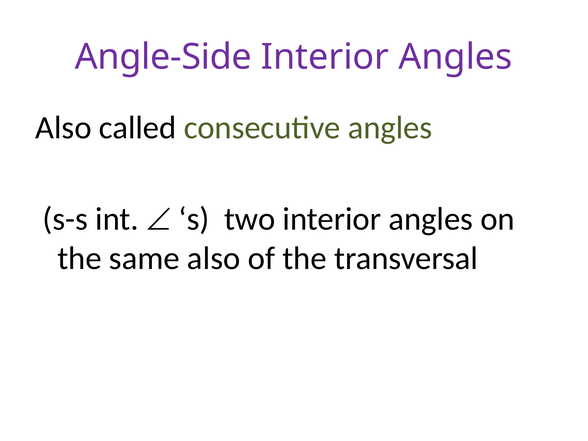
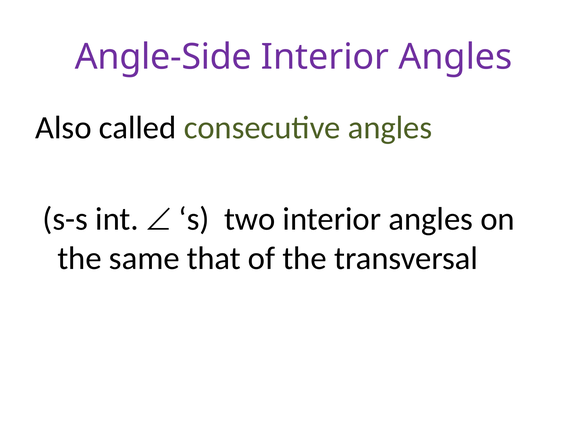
same also: also -> that
